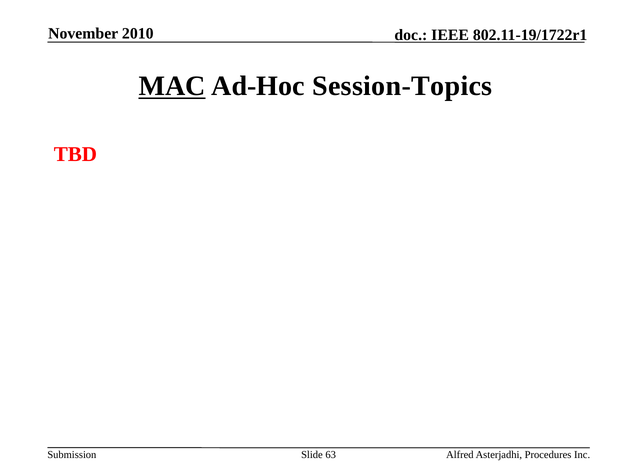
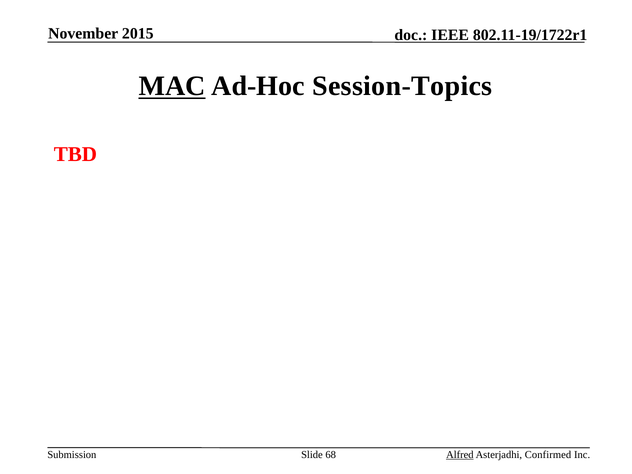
2010: 2010 -> 2015
63: 63 -> 68
Alfred underline: none -> present
Procedures: Procedures -> Confirmed
